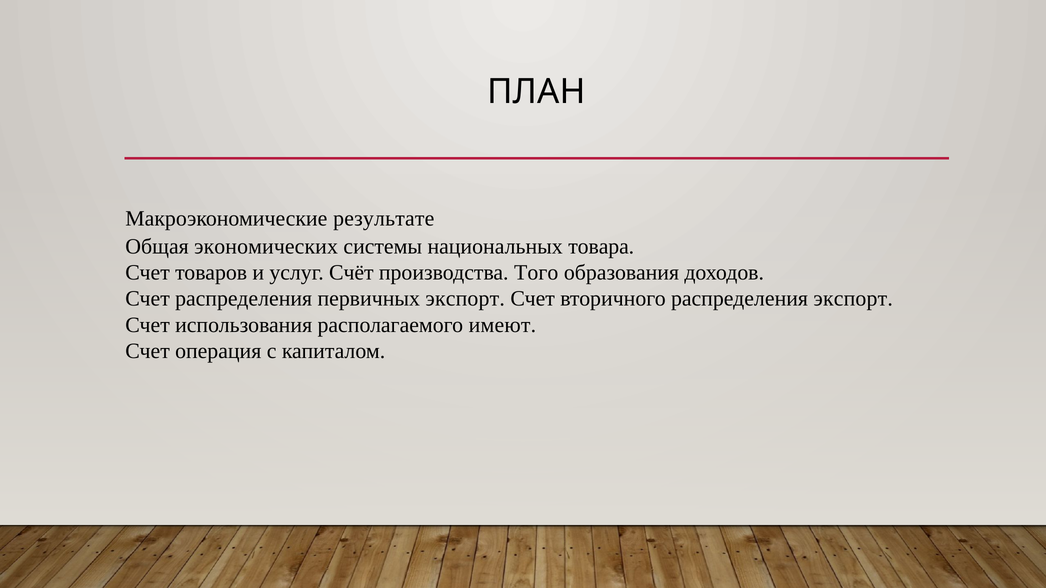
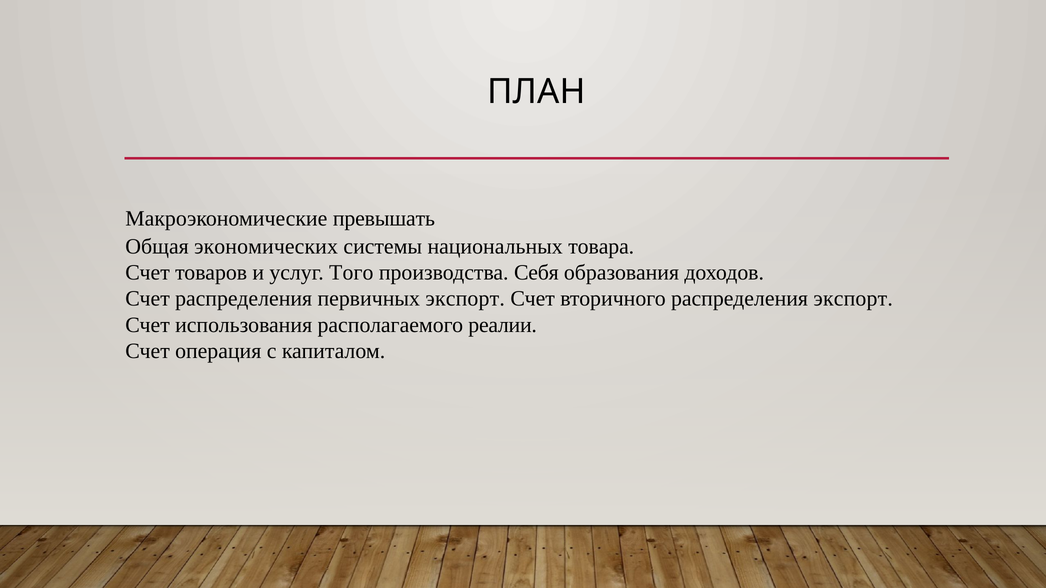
результате: результате -> превышать
Счёт: Счёт -> Того
Того: Того -> Себя
имеют: имеют -> реалии
